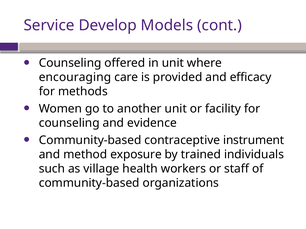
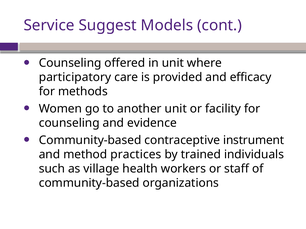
Develop: Develop -> Suggest
encouraging: encouraging -> participatory
exposure: exposure -> practices
